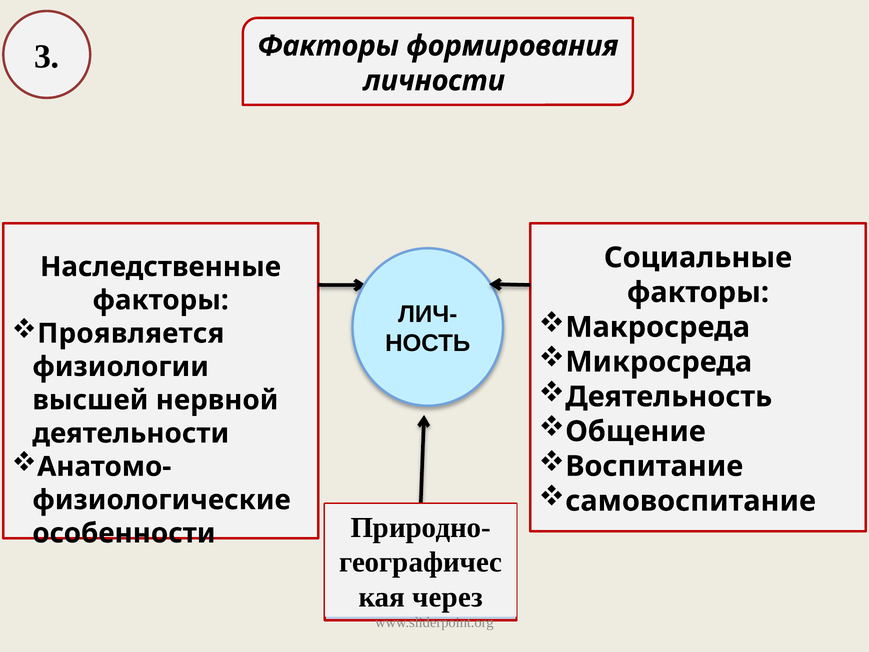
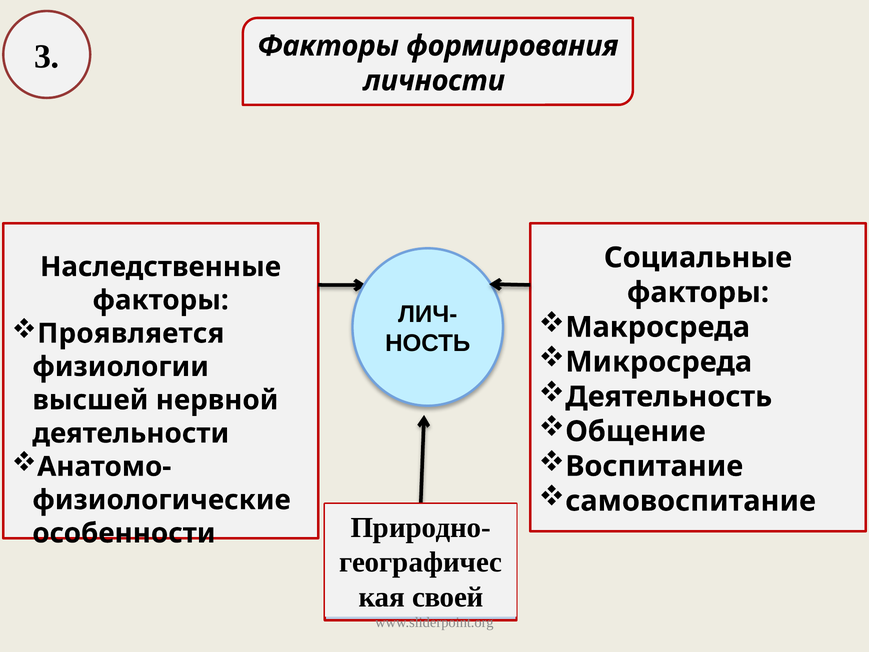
через: через -> своей
